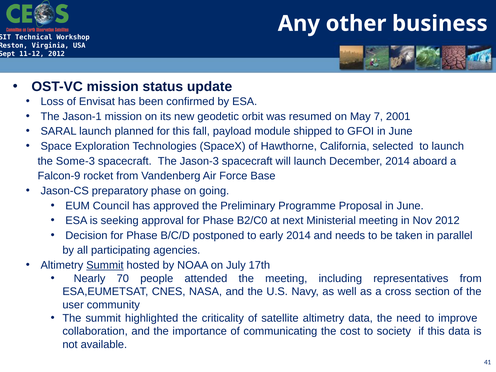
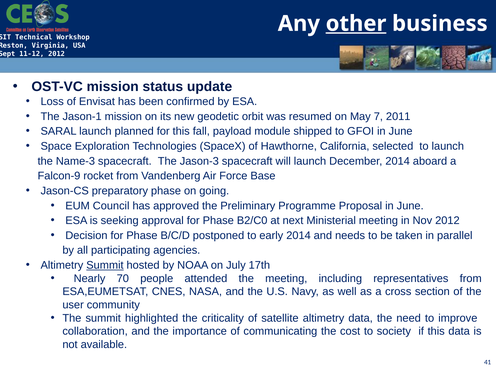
other underline: none -> present
2001: 2001 -> 2011
Some-3: Some-3 -> Name-3
